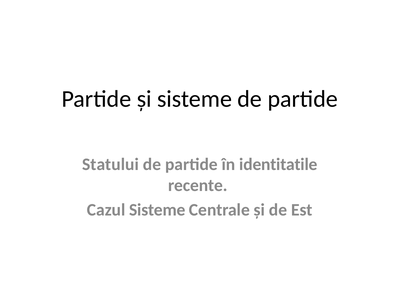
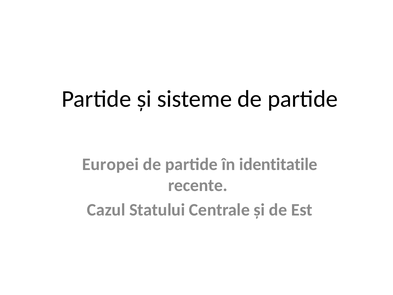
Statului: Statului -> Europei
Cazul Sisteme: Sisteme -> Statului
